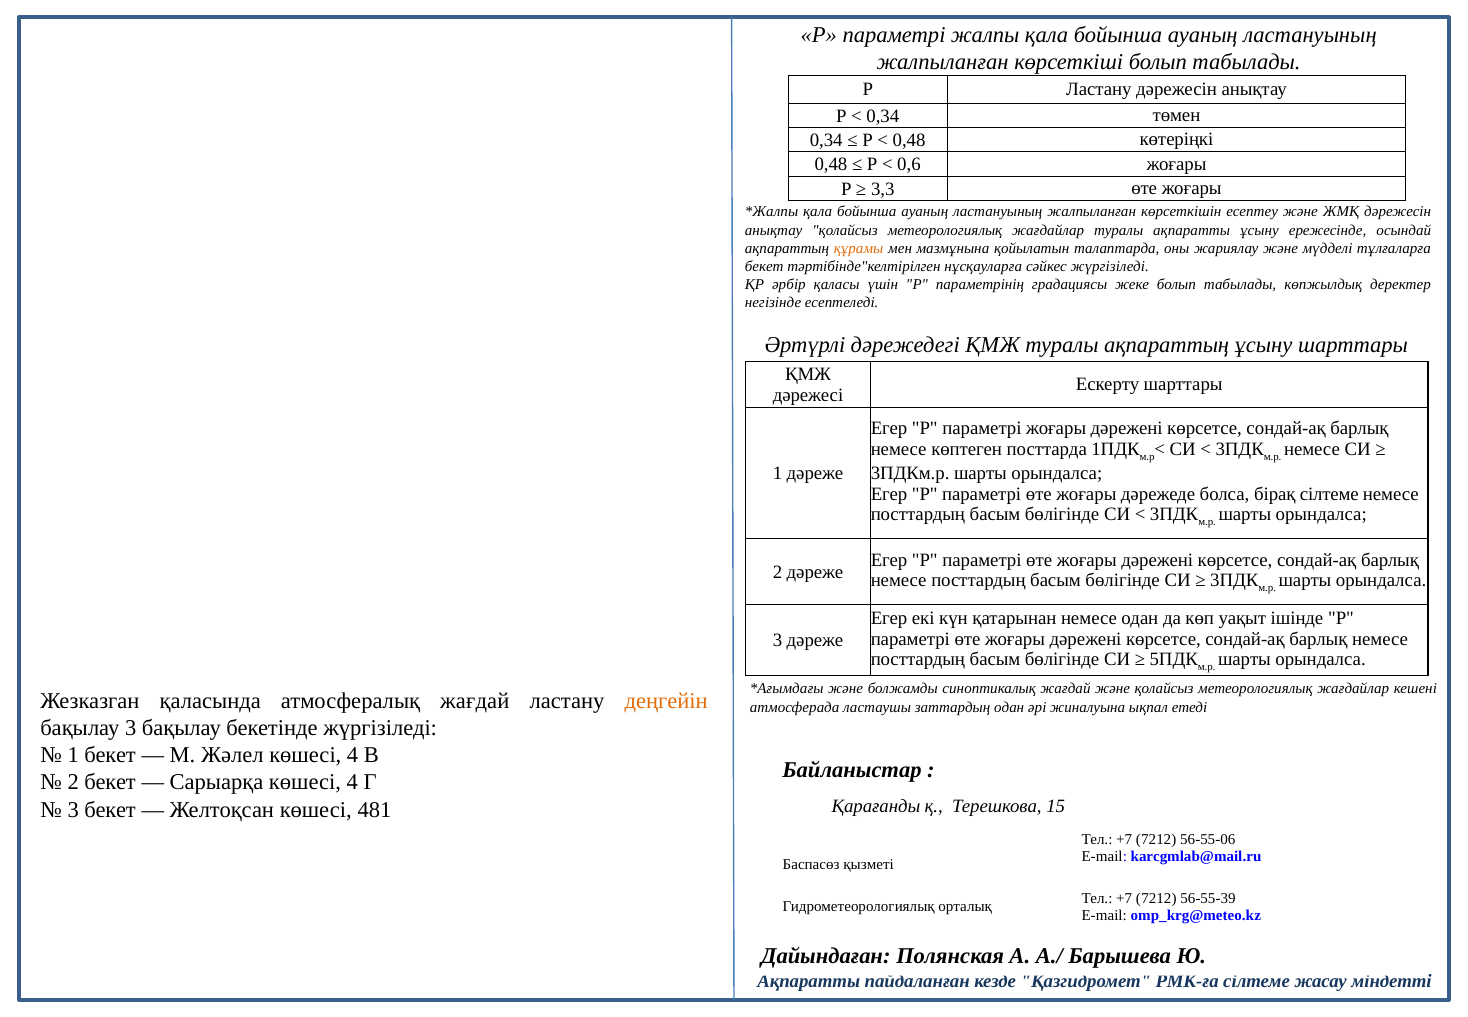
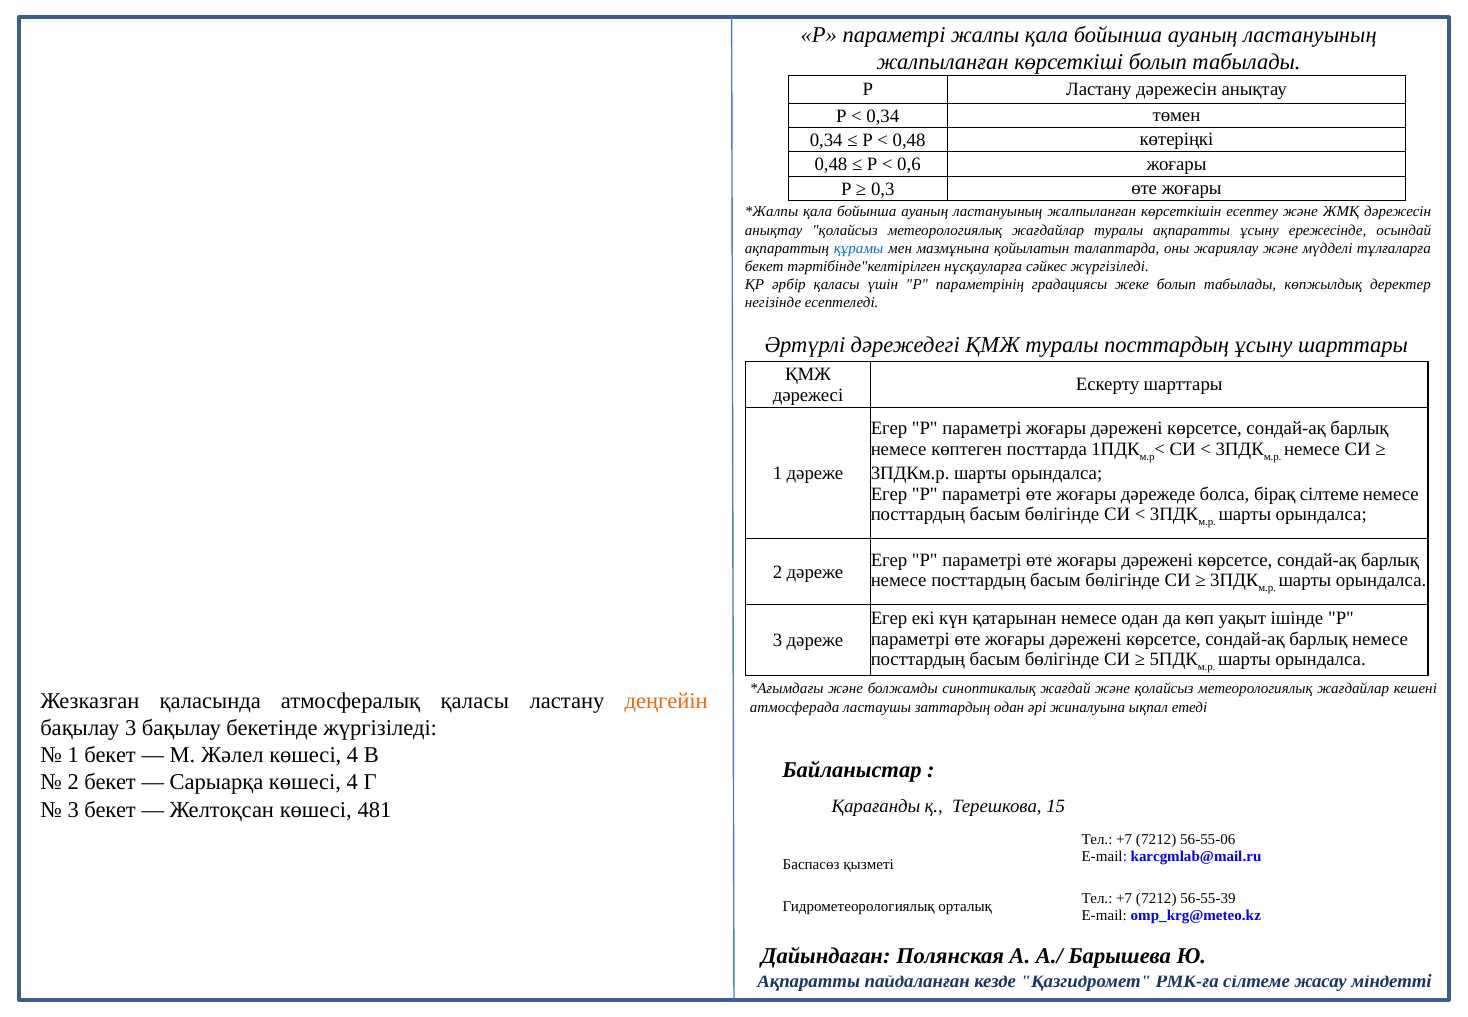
3,3: 3,3 -> 0,3
құрамы colour: orange -> blue
туралы ақпараттың: ақпараттың -> посттардың
атмосфералық жағдай: жағдай -> қаласы
